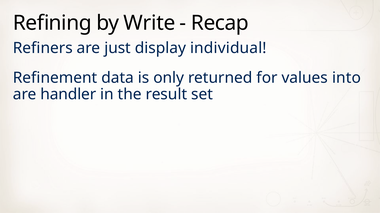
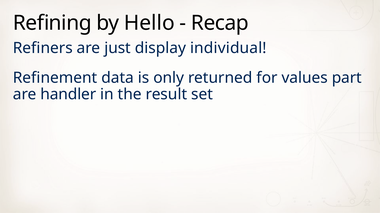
Write: Write -> Hello
into: into -> part
